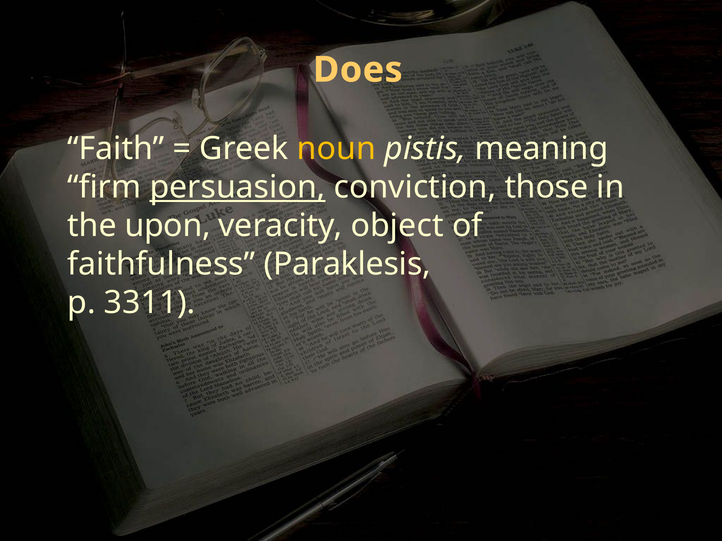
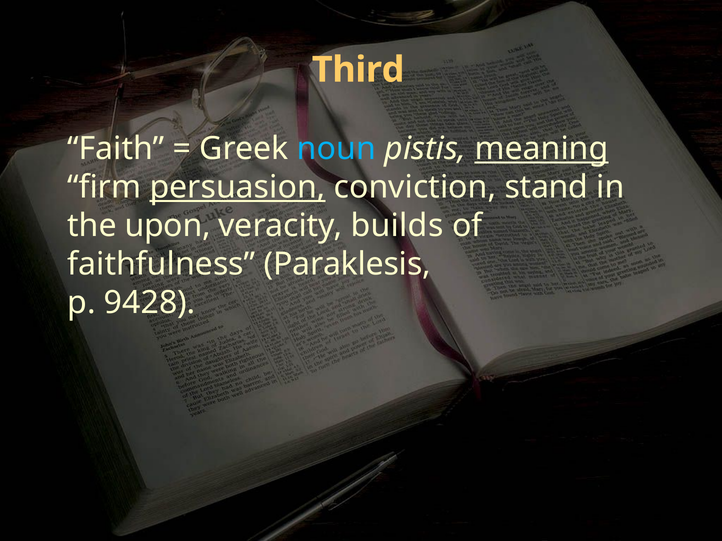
Does: Does -> Third
noun colour: yellow -> light blue
meaning underline: none -> present
those: those -> stand
object: object -> builds
3311: 3311 -> 9428
